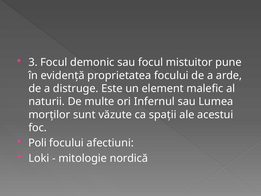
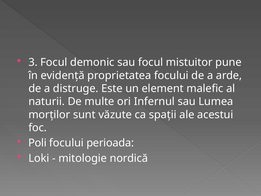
afectiuni: afectiuni -> perioada
